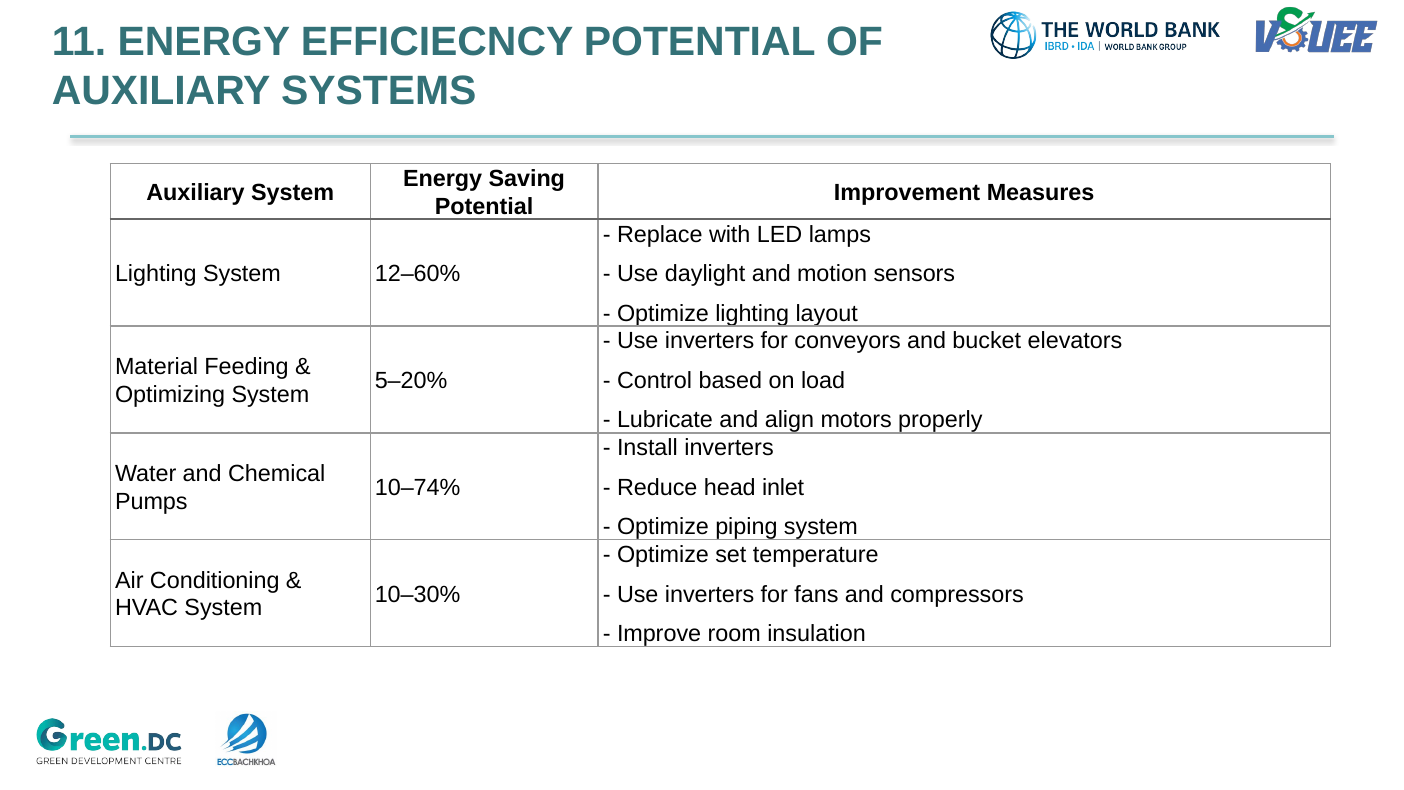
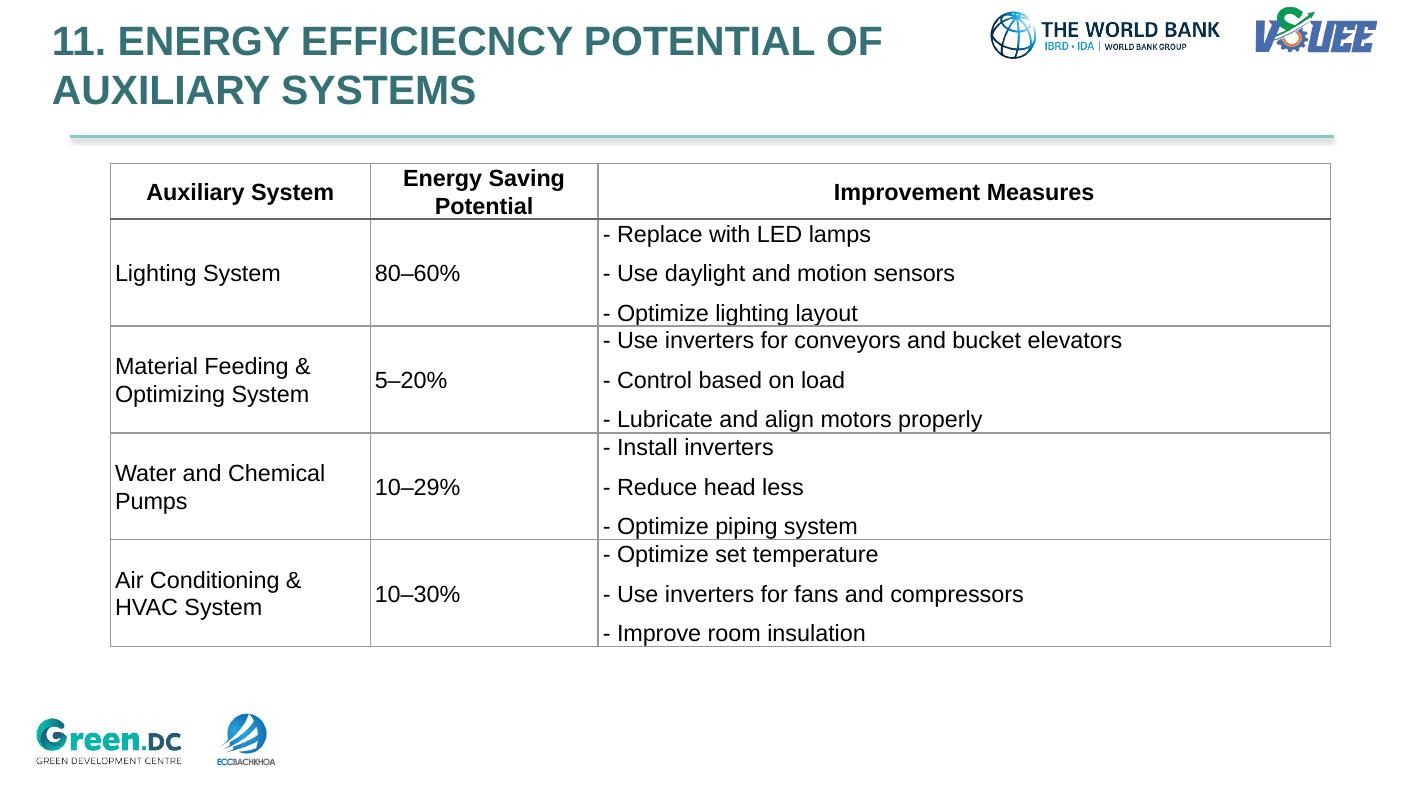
12–60%: 12–60% -> 80–60%
10–74%: 10–74% -> 10–29%
inlet: inlet -> less
